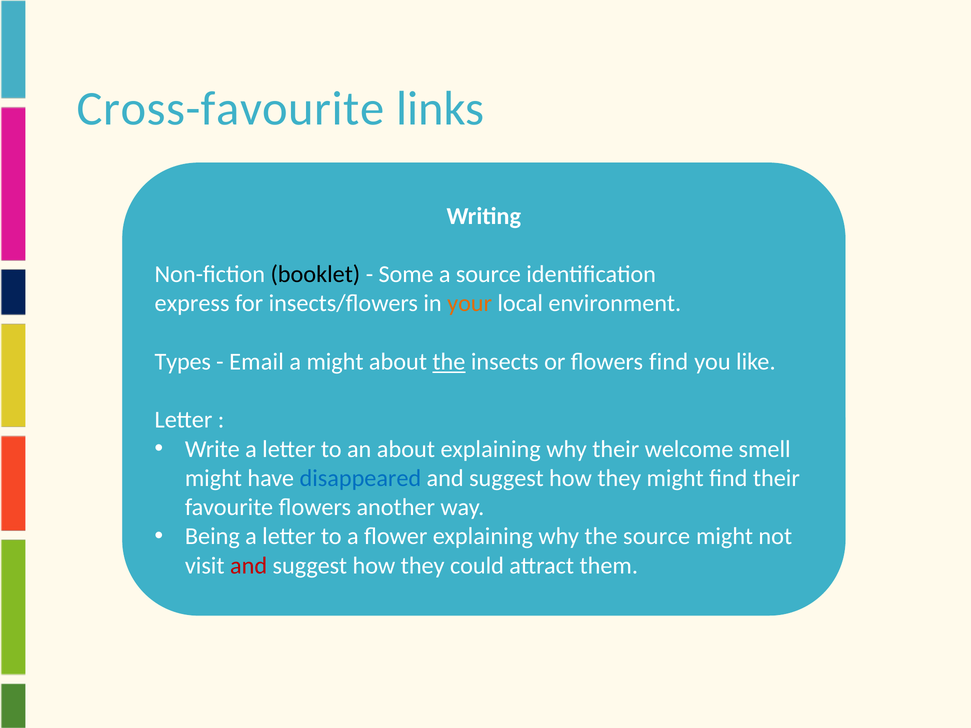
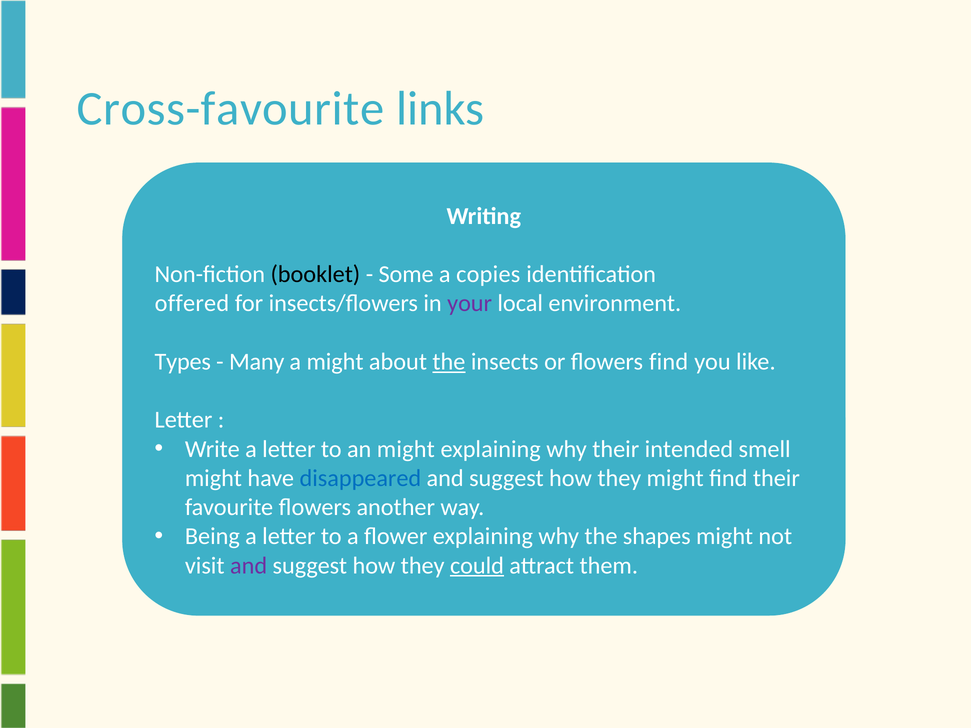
a source: source -> copies
express: express -> offered
your colour: orange -> purple
Email: Email -> Many
an about: about -> might
welcome: welcome -> intended
the source: source -> shapes
and at (249, 566) colour: red -> purple
could underline: none -> present
